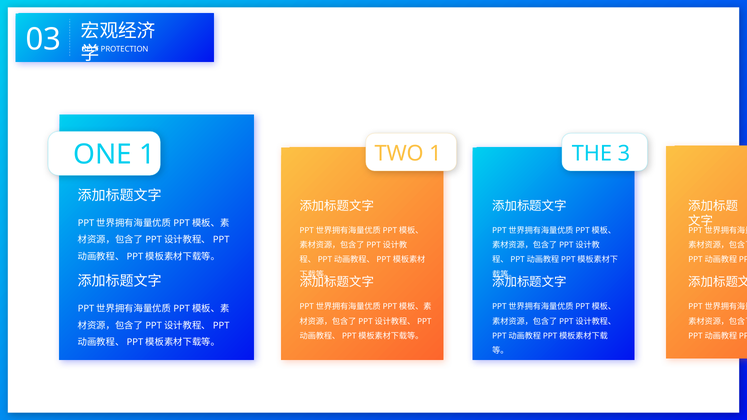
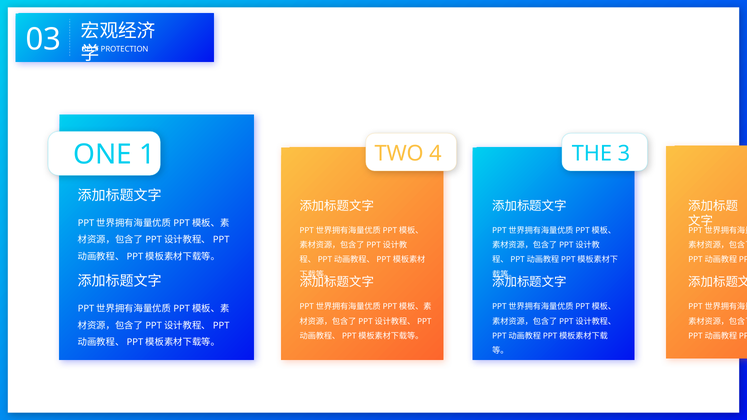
TWO 1: 1 -> 4
